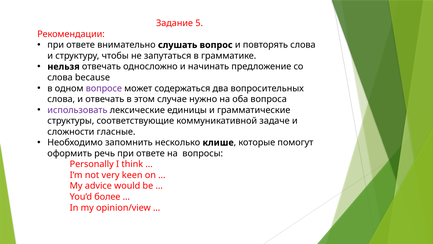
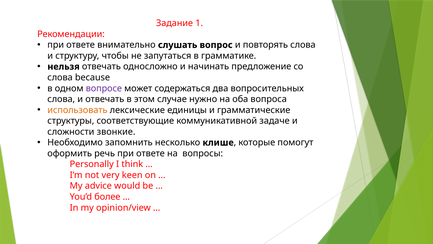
5: 5 -> 1
использовать colour: purple -> orange
гласные: гласные -> звонкие
